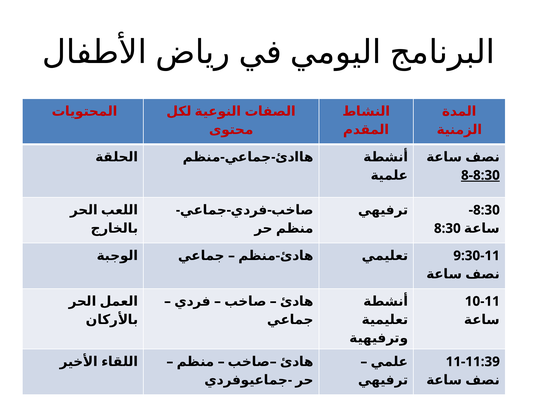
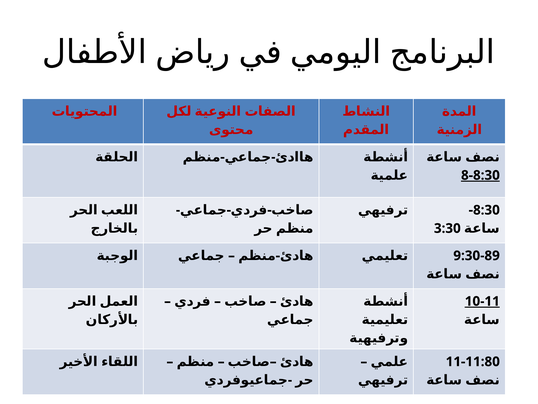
8:30 at (447, 228): 8:30 -> 3:30
9:30-11: 9:30-11 -> 9:30-89
10-11 underline: none -> present
11-11:39: 11-11:39 -> 11-11:80
